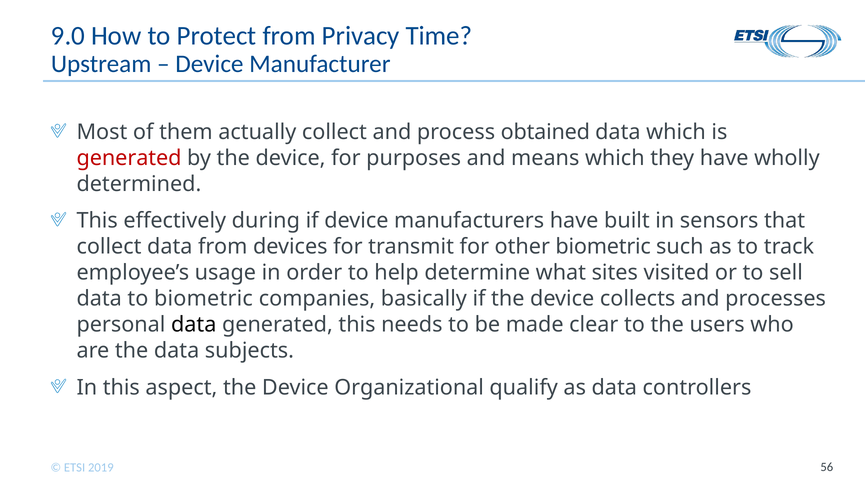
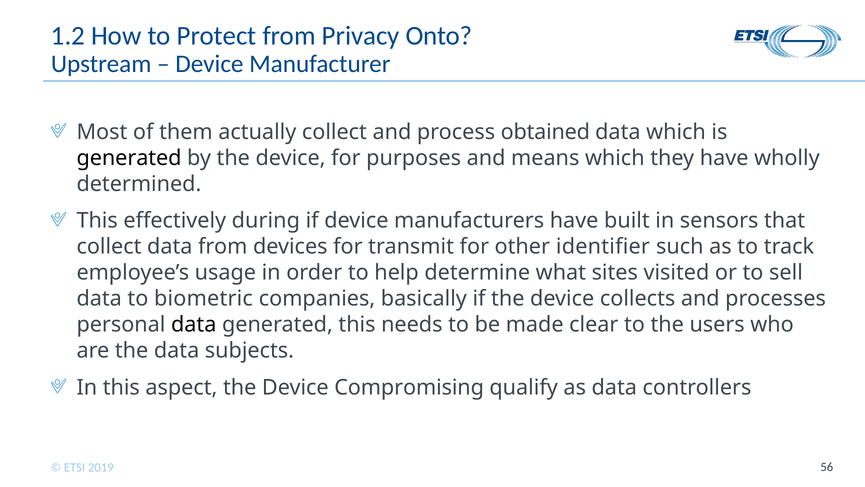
9.0: 9.0 -> 1.2
Time: Time -> Onto
generated at (129, 158) colour: red -> black
other biometric: biometric -> identifier
Organizational: Organizational -> Compromising
